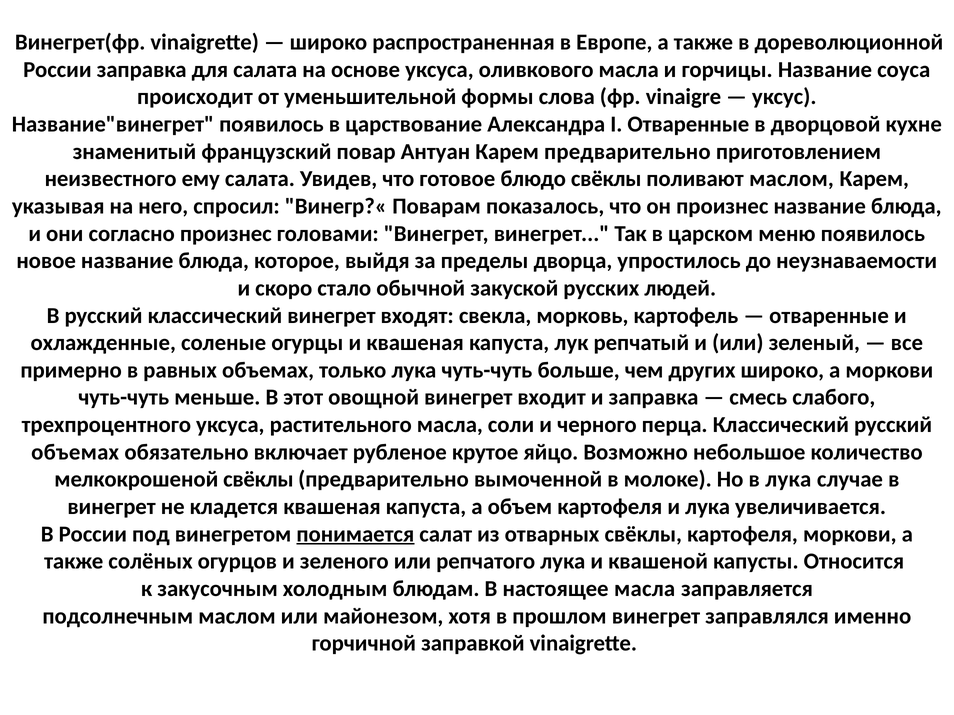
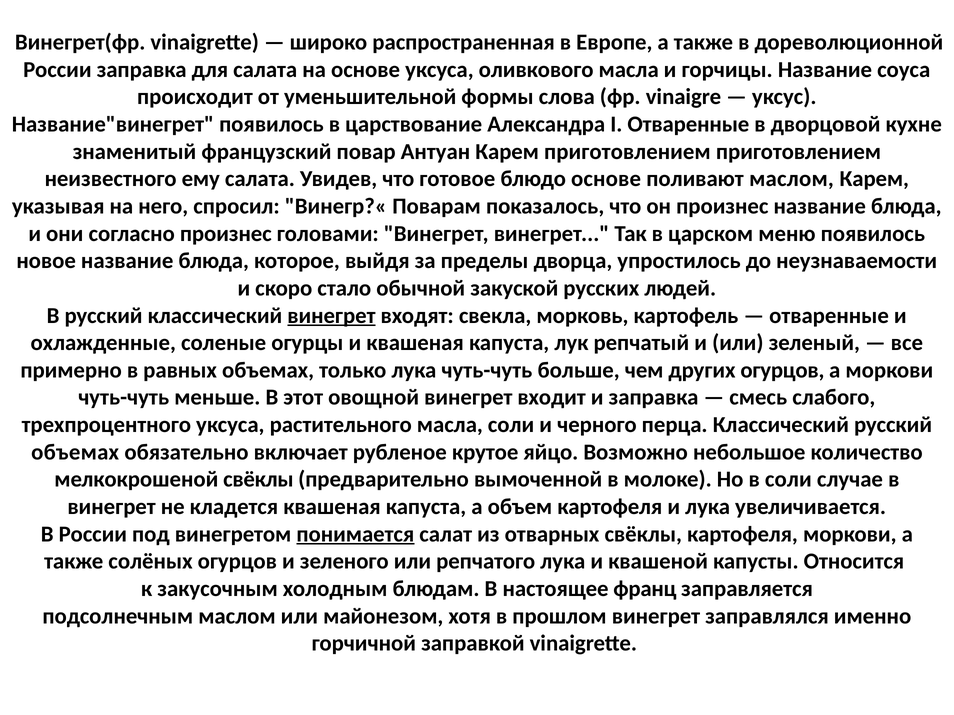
Карем предварительно: предварительно -> приготовлением
блюдо свёклы: свёклы -> основе
винегрет at (331, 316) underline: none -> present
других широко: широко -> огурцов
в лука: лука -> соли
настоящее масла: масла -> франц
